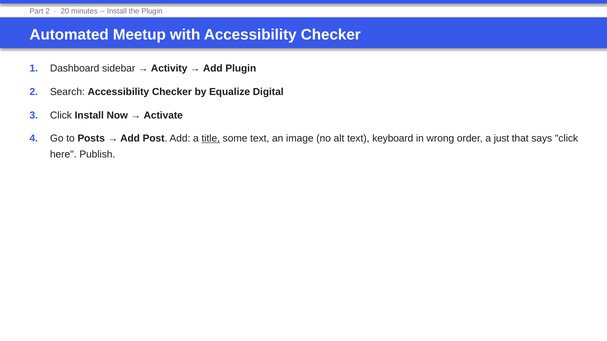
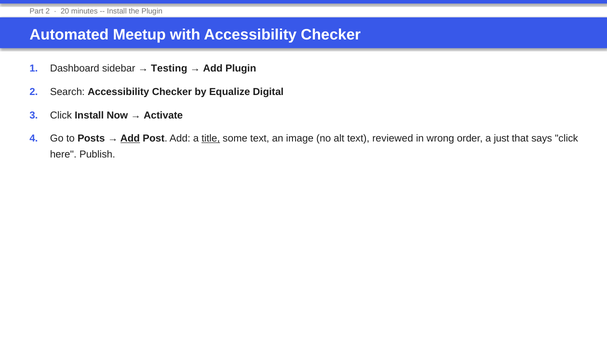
Activity: Activity -> Testing
Add at (130, 139) underline: none -> present
keyboard: keyboard -> reviewed
